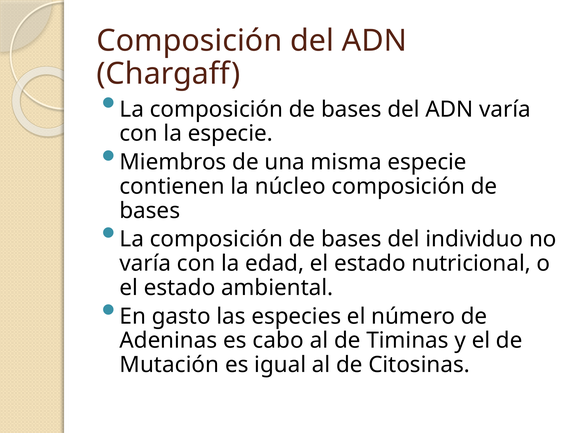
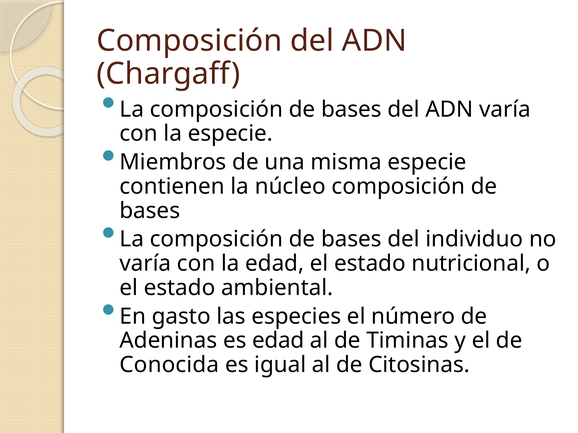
es cabo: cabo -> edad
Mutación: Mutación -> Conocida
